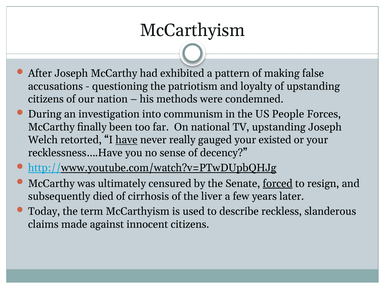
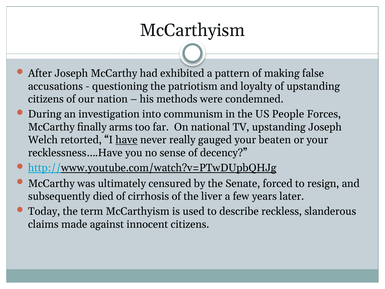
been: been -> arms
existed: existed -> beaten
forced underline: present -> none
